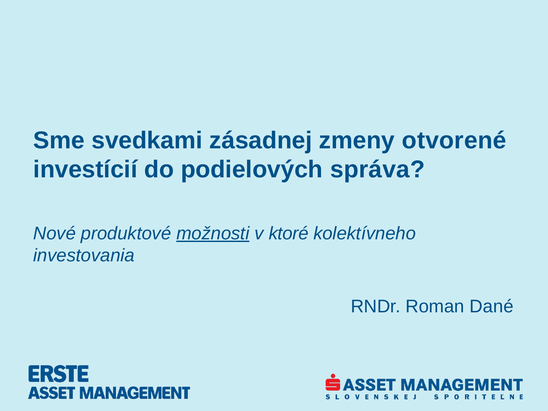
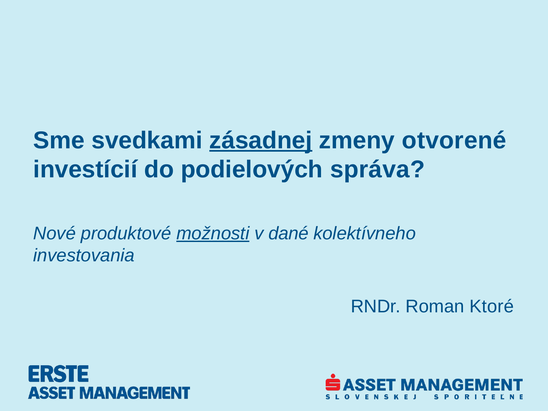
zásadnej underline: none -> present
ktoré: ktoré -> dané
Dané: Dané -> Ktoré
